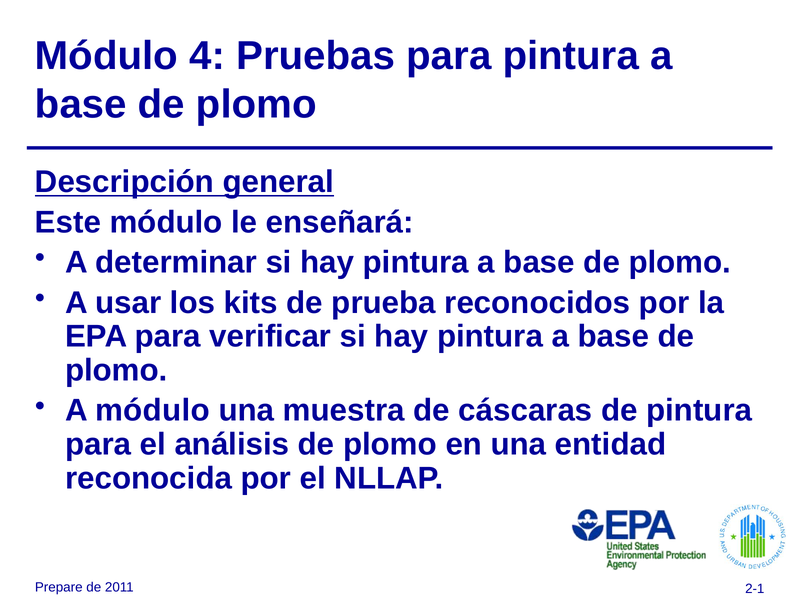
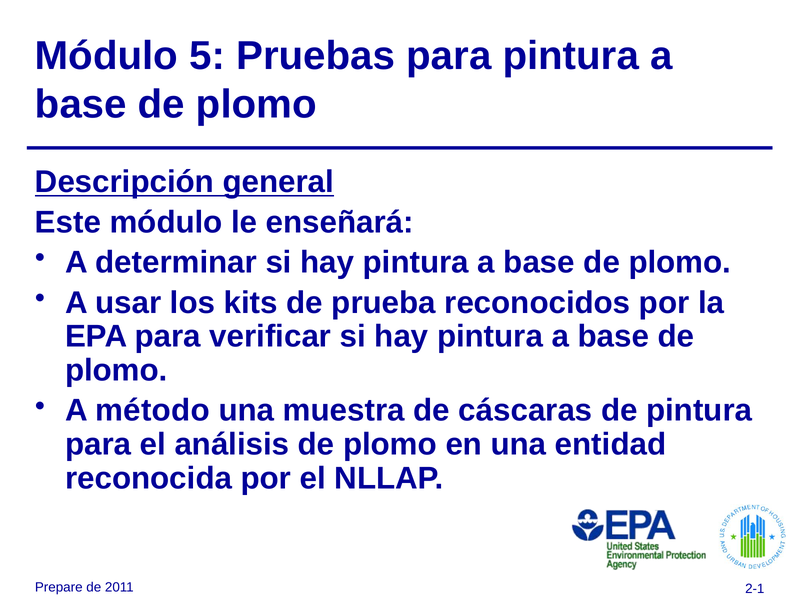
4: 4 -> 5
A módulo: módulo -> método
